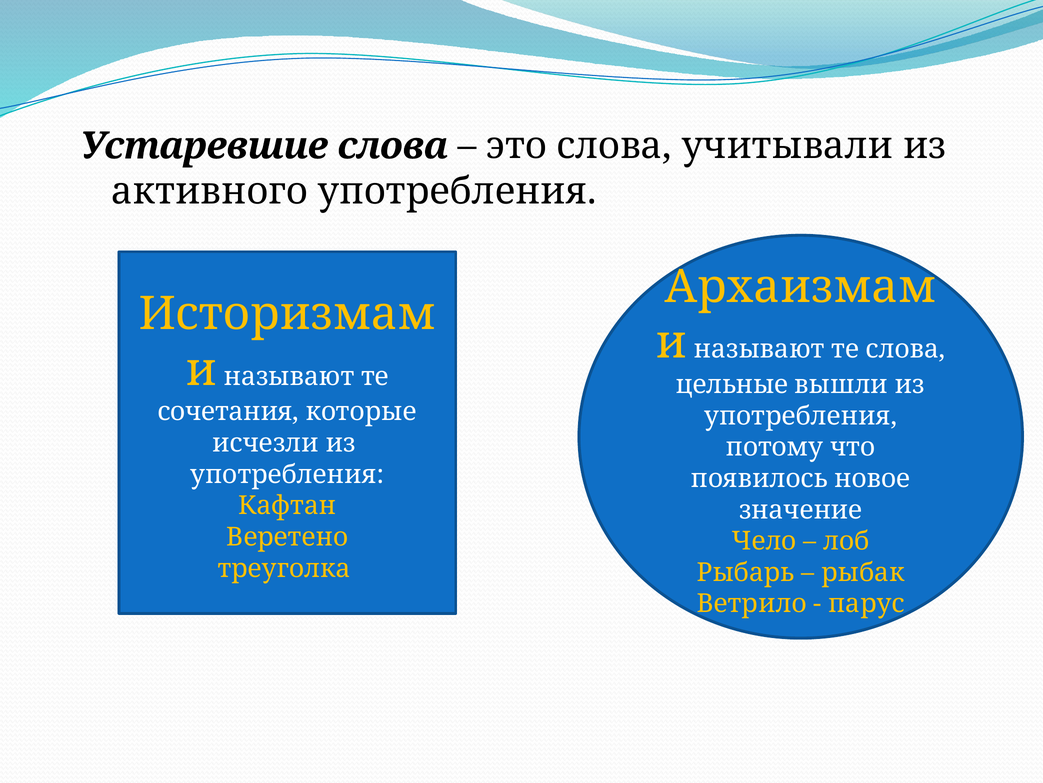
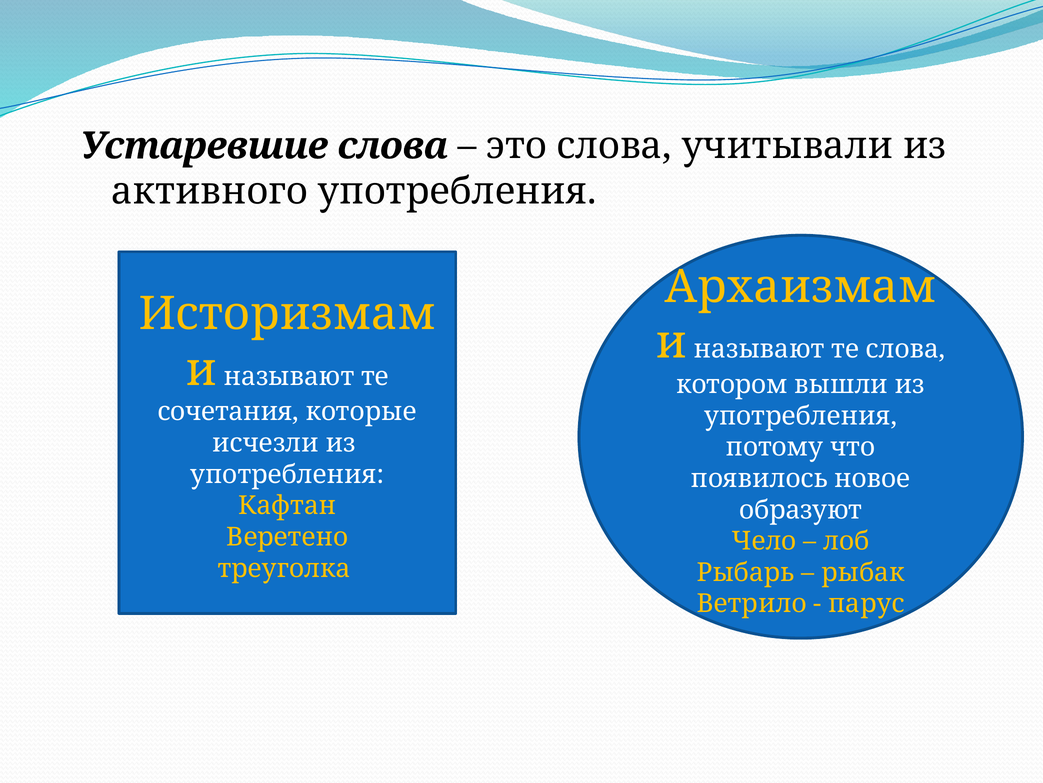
цельные: цельные -> котором
значение: значение -> образуют
